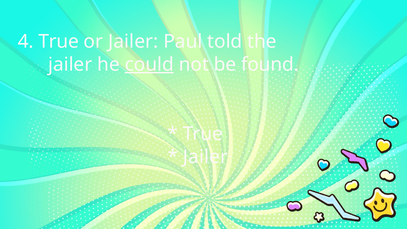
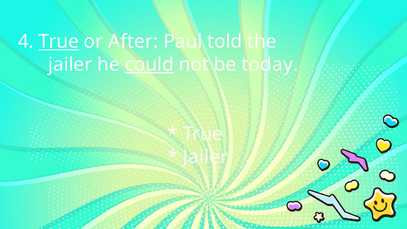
True at (59, 42) underline: none -> present
or Jailer: Jailer -> After
found: found -> today
